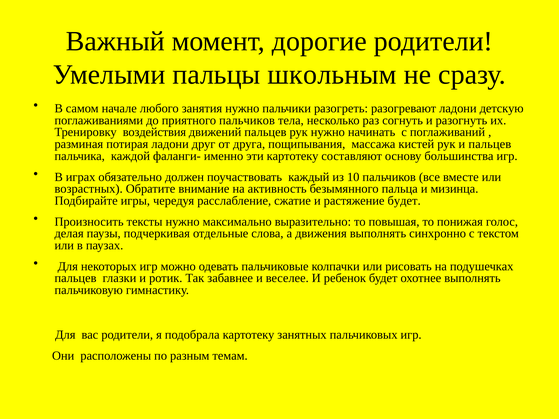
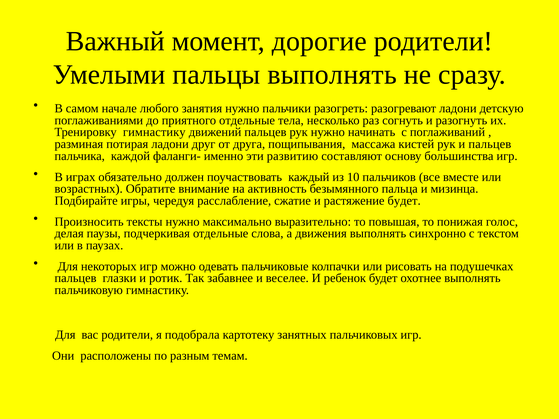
пальцы школьным: школьным -> выполнять
приятного пальчиков: пальчиков -> отдельные
Тренировку воздействия: воздействия -> гимнастику
эти картотеку: картотеку -> развитию
